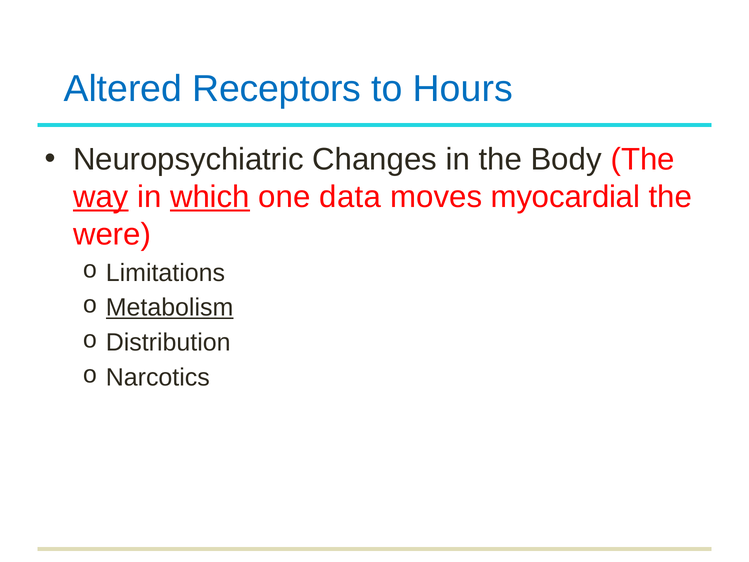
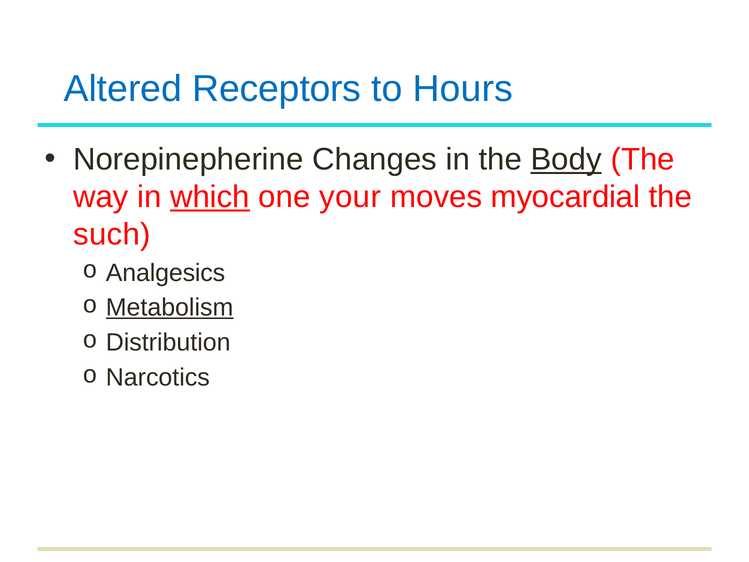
Neuropsychiatric: Neuropsychiatric -> Norepinepherine
Body underline: none -> present
way underline: present -> none
data: data -> your
were: were -> such
Limitations: Limitations -> Analgesics
